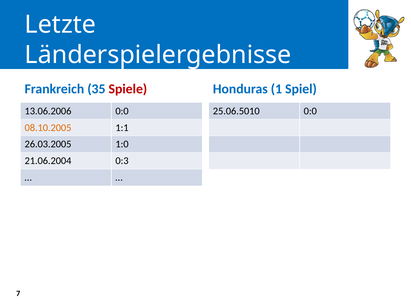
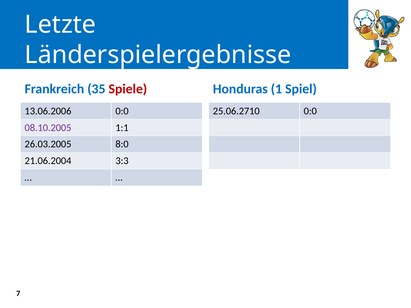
25.06.5010: 25.06.5010 -> 25.06.2710
08.10.2005 colour: orange -> purple
1:0: 1:0 -> 8:0
0:3: 0:3 -> 3:3
